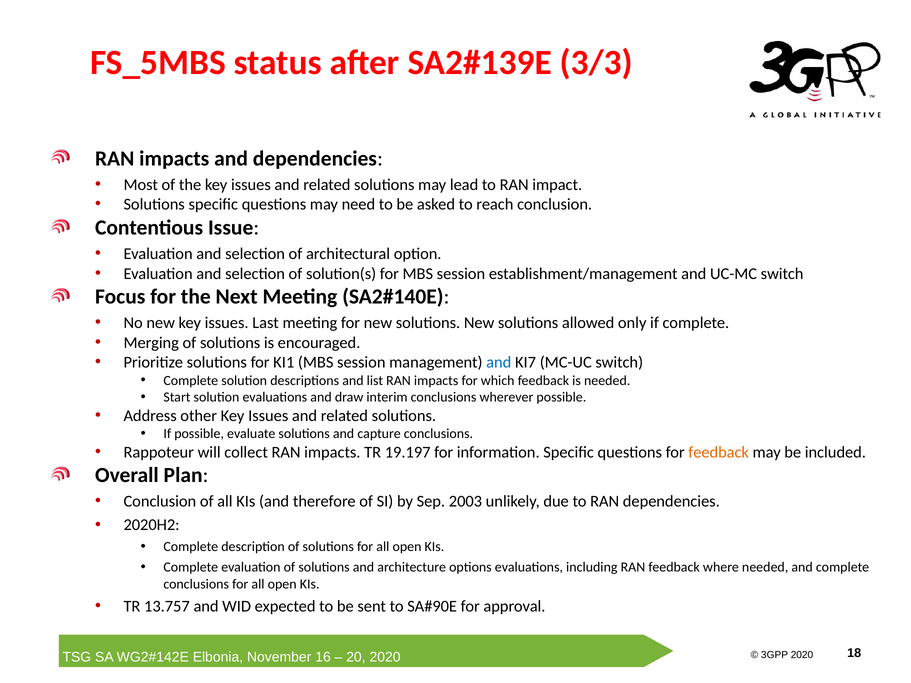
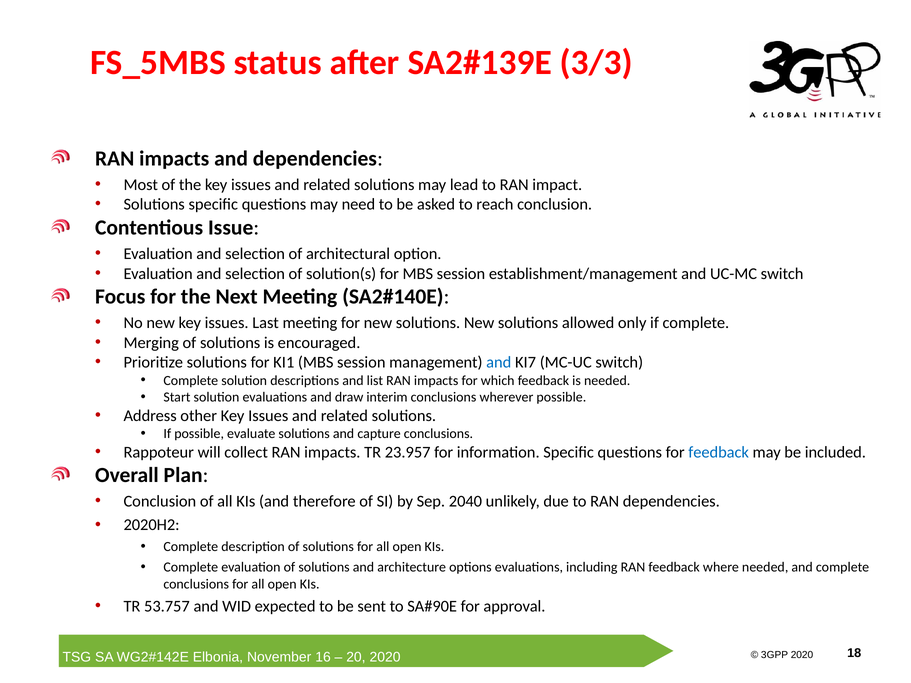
19.197: 19.197 -> 23.957
feedback at (719, 452) colour: orange -> blue
2003: 2003 -> 2040
13.757: 13.757 -> 53.757
